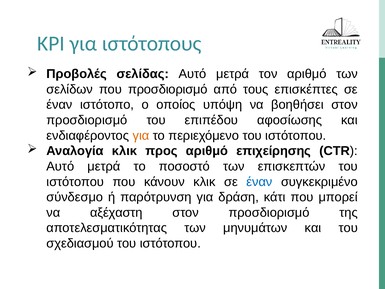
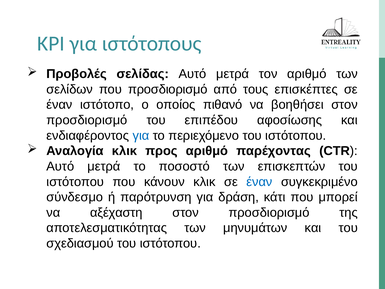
υπόψη: υπόψη -> πιθανό
για at (141, 135) colour: orange -> blue
επιχείρησης: επιχείρησης -> παρέχοντας
